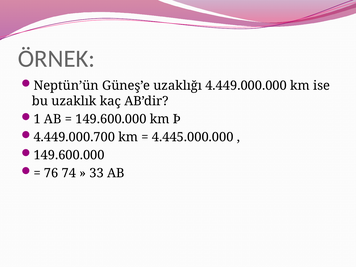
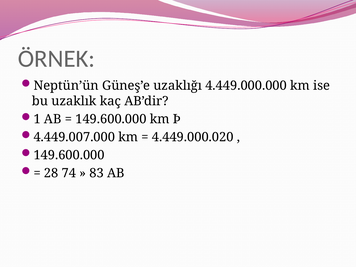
4.449.000.700: 4.449.000.700 -> 4.449.007.000
4.445.000.000: 4.445.000.000 -> 4.449.000.020
76: 76 -> 28
33: 33 -> 83
